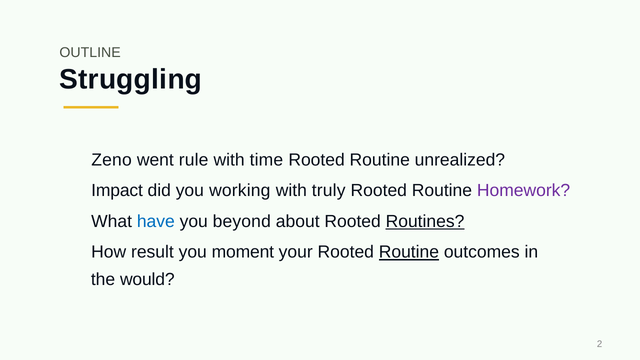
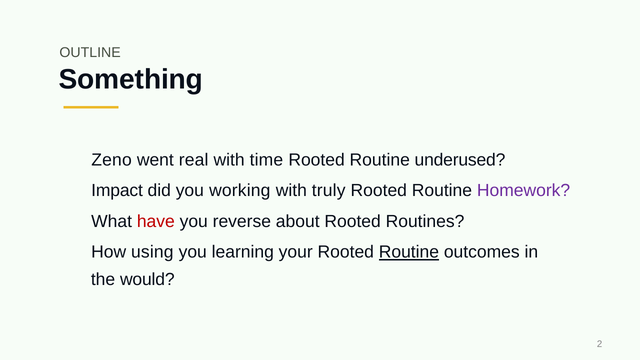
Struggling: Struggling -> Something
rule: rule -> real
unrealized: unrealized -> underused
have colour: blue -> red
beyond: beyond -> reverse
Routines underline: present -> none
result: result -> using
moment: moment -> learning
